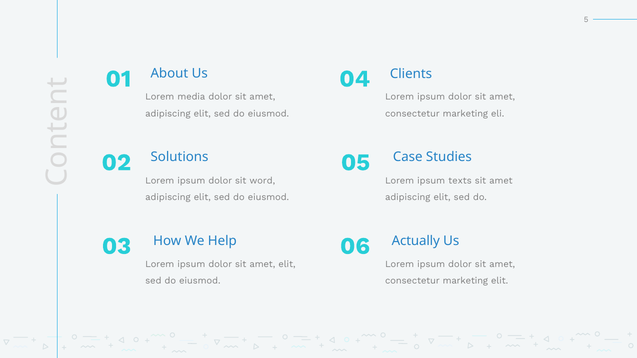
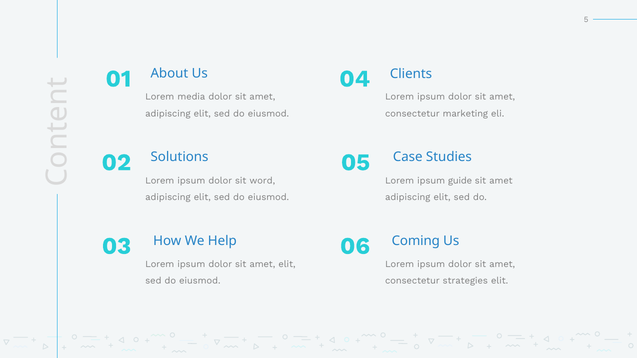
texts: texts -> guide
Actually: Actually -> Coming
marketing at (465, 281): marketing -> strategies
